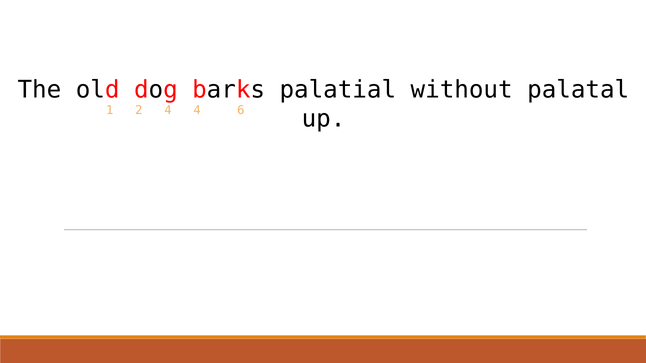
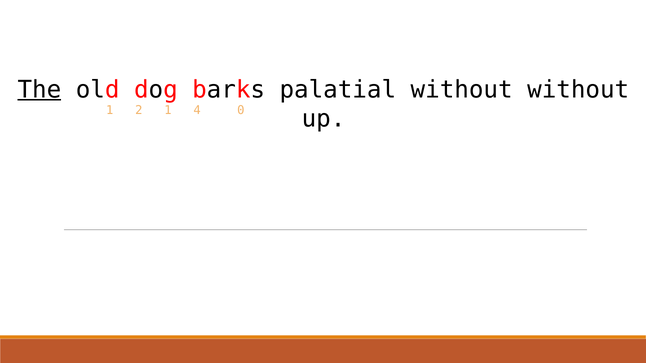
The underline: none -> present
without palatal: palatal -> without
2 4: 4 -> 1
6: 6 -> 0
